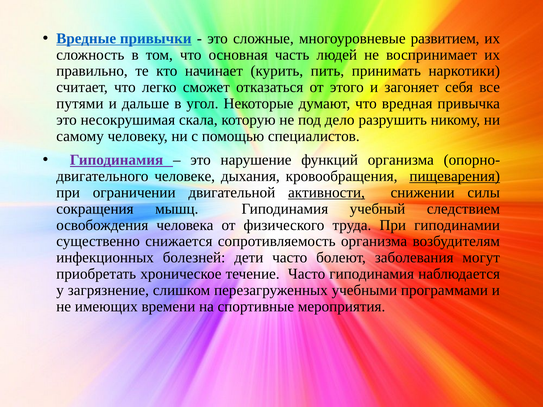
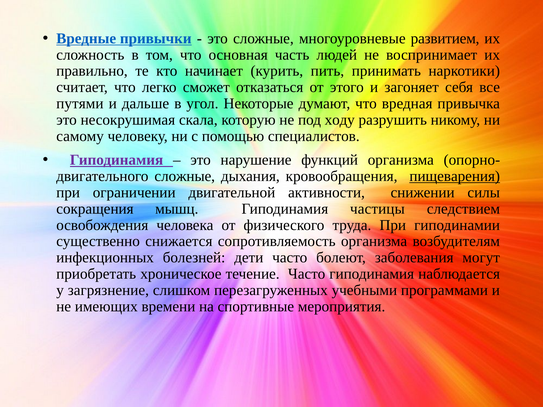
дело: дело -> ходу
человеке at (185, 176): человеке -> сложные
активности underline: present -> none
учебный: учебный -> частицы
